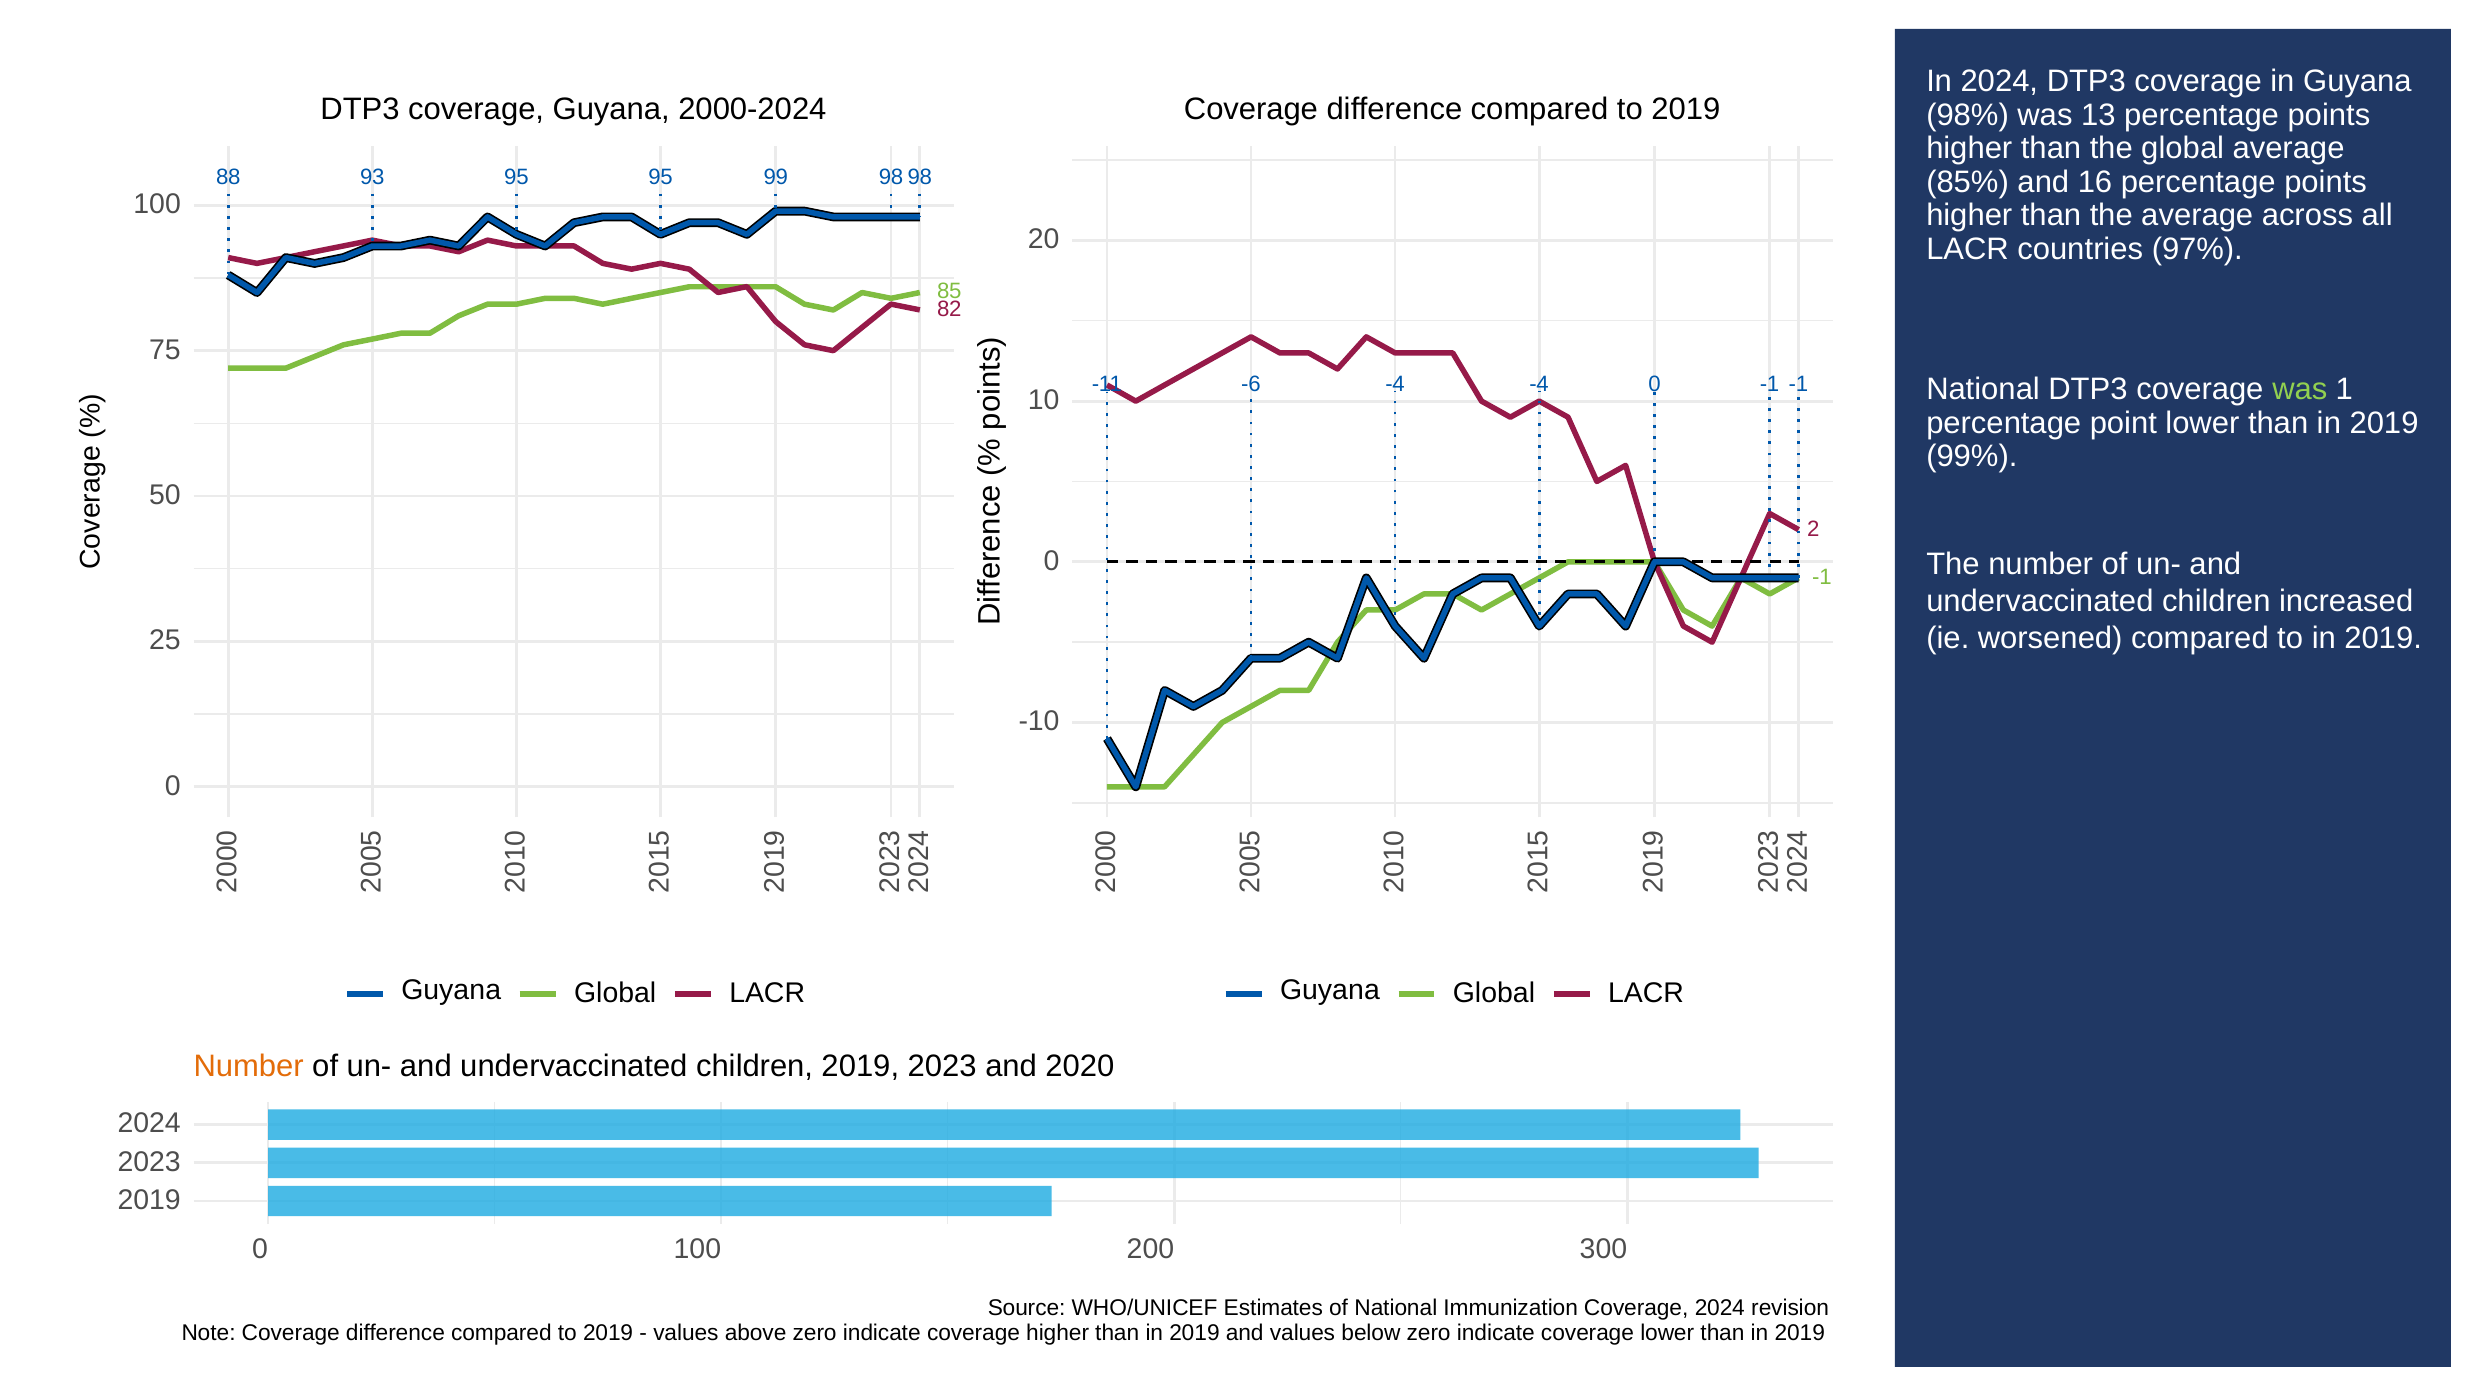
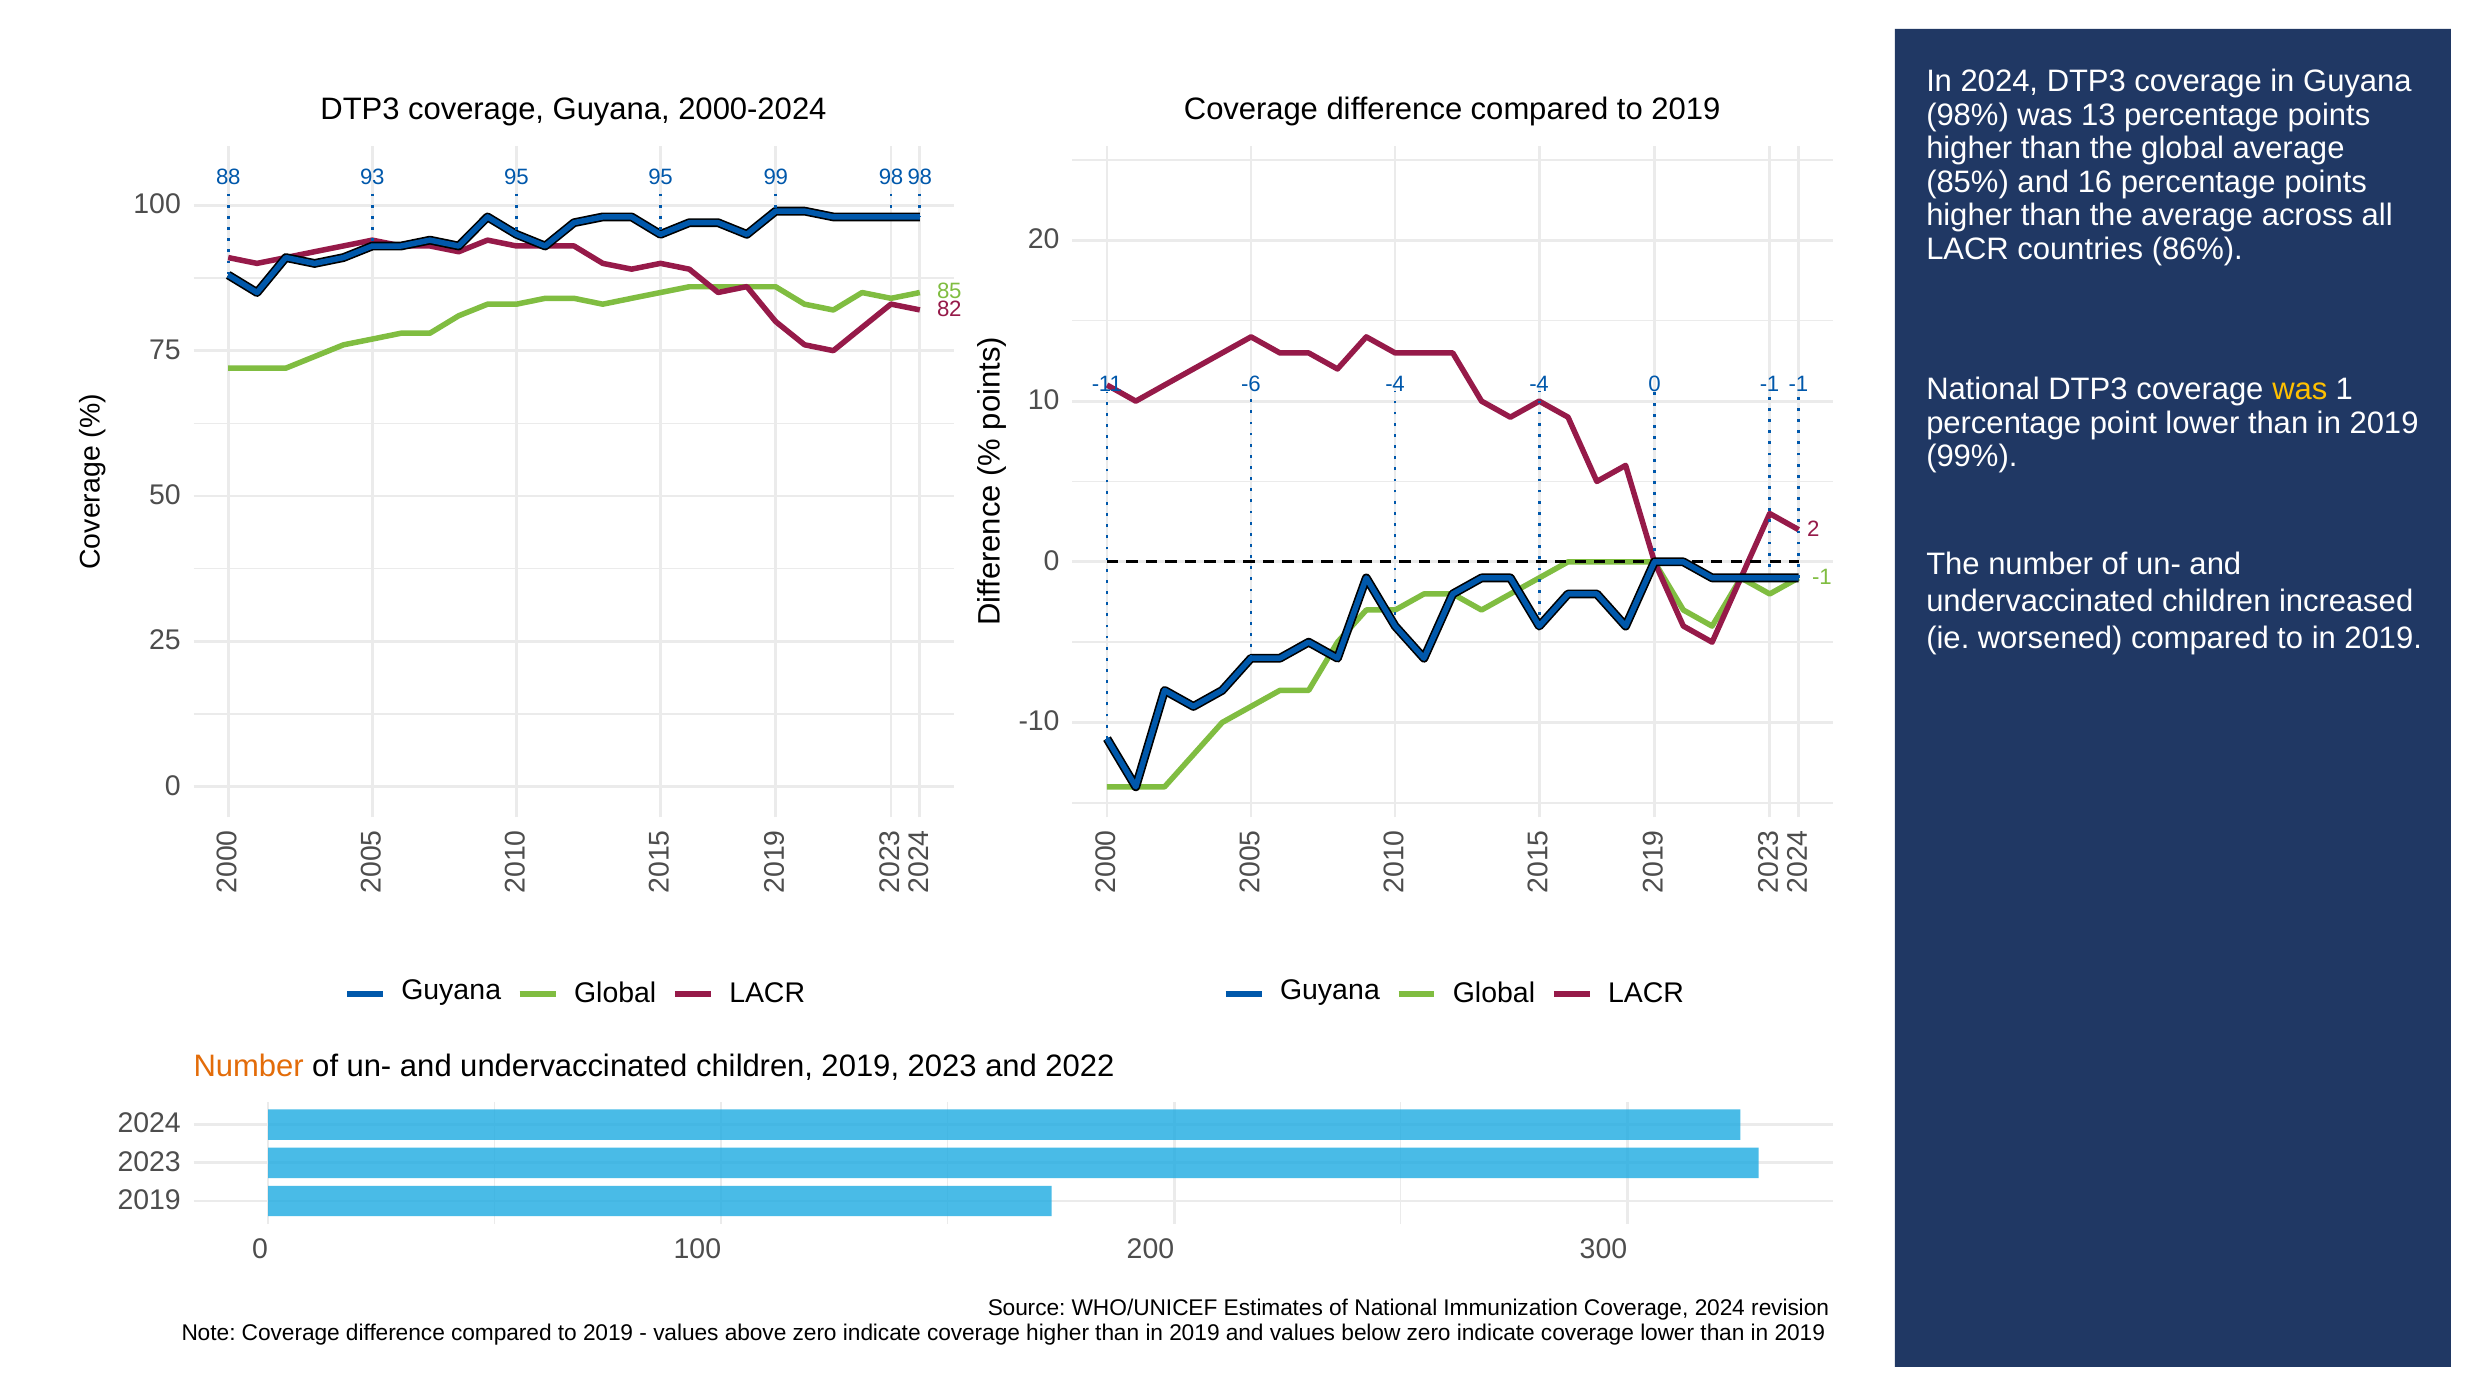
97%: 97% -> 86%
was at (2300, 389) colour: light green -> yellow
2020: 2020 -> 2022
